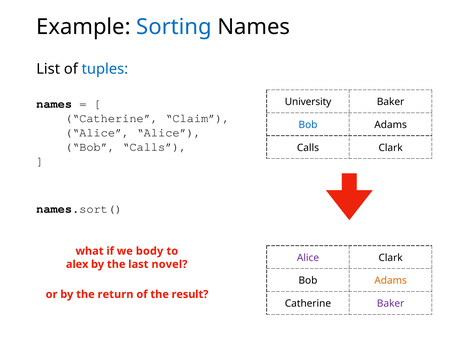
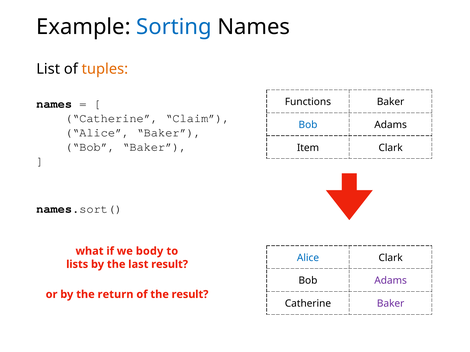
tuples colour: blue -> orange
University: University -> Functions
Alice Alice: Alice -> Baker
Bob Calls: Calls -> Baker
Calls at (308, 148): Calls -> Item
Alice at (308, 258) colour: purple -> blue
alex: alex -> lists
last novel: novel -> result
Adams at (391, 281) colour: orange -> purple
